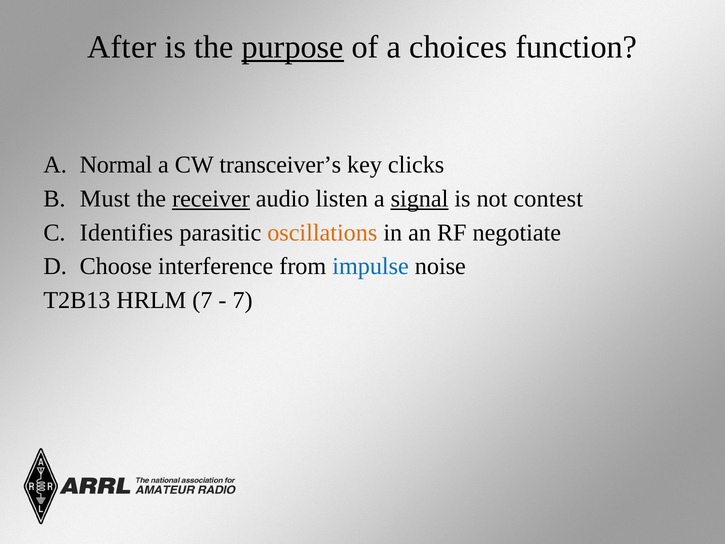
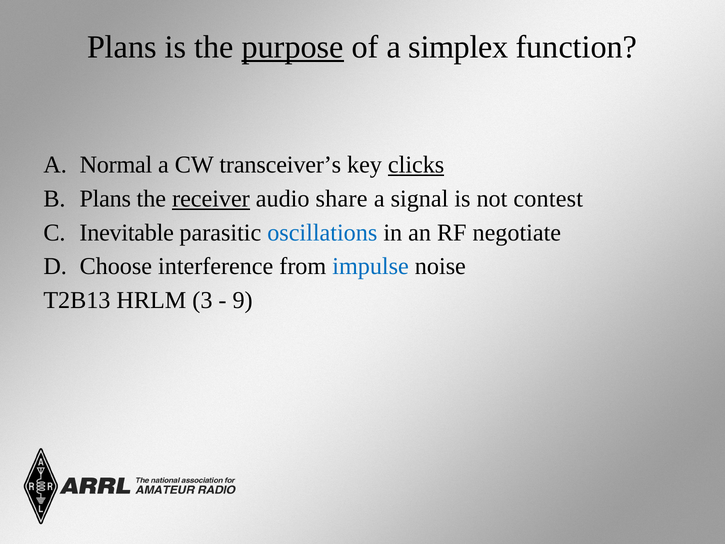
After at (122, 47): After -> Plans
choices: choices -> simplex
clicks underline: none -> present
Must at (105, 199): Must -> Plans
listen: listen -> share
signal underline: present -> none
Identifies: Identifies -> Inevitable
oscillations colour: orange -> blue
HRLM 7: 7 -> 3
7 at (243, 300): 7 -> 9
